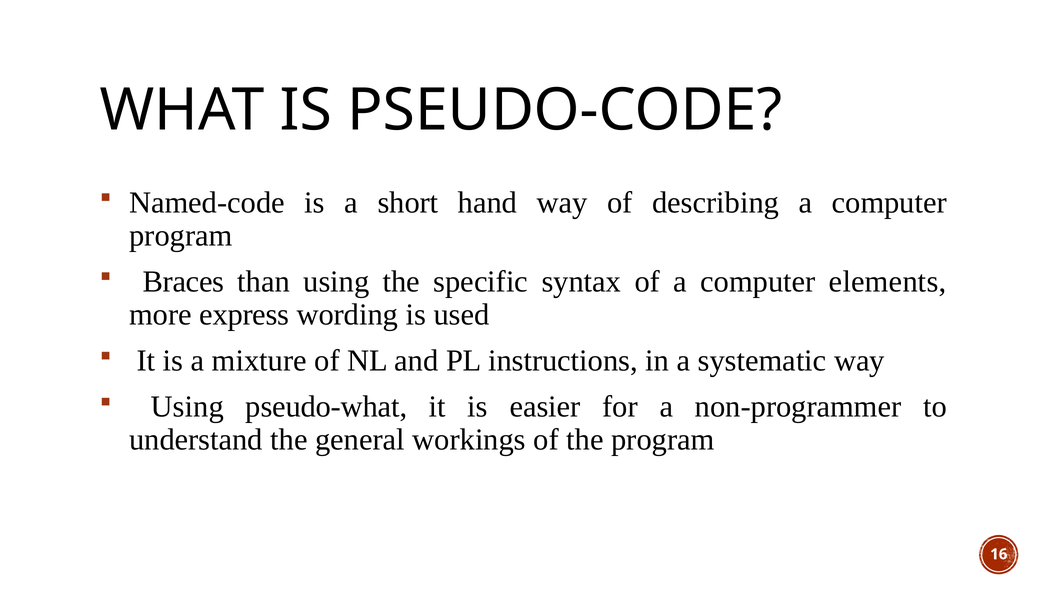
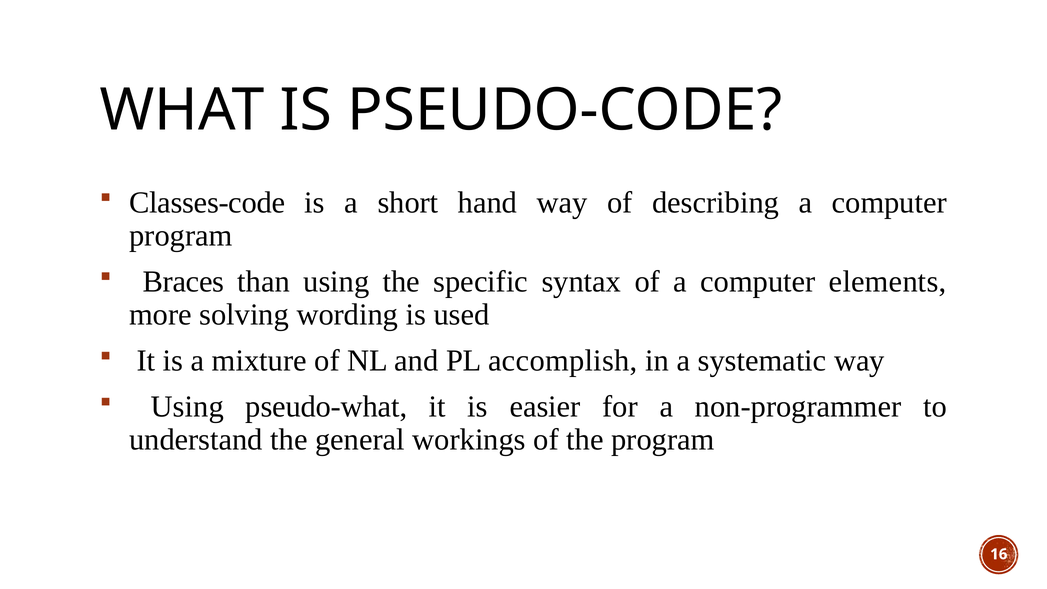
Named-code: Named-code -> Classes-code
express: express -> solving
instructions: instructions -> accomplish
